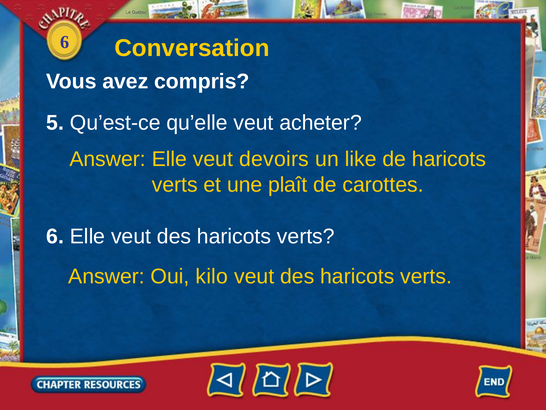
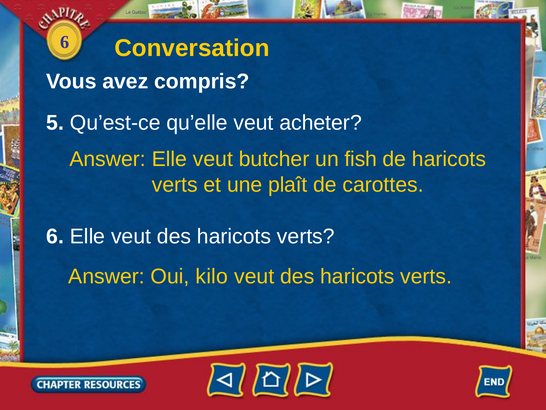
devoirs: devoirs -> butcher
like: like -> fish
